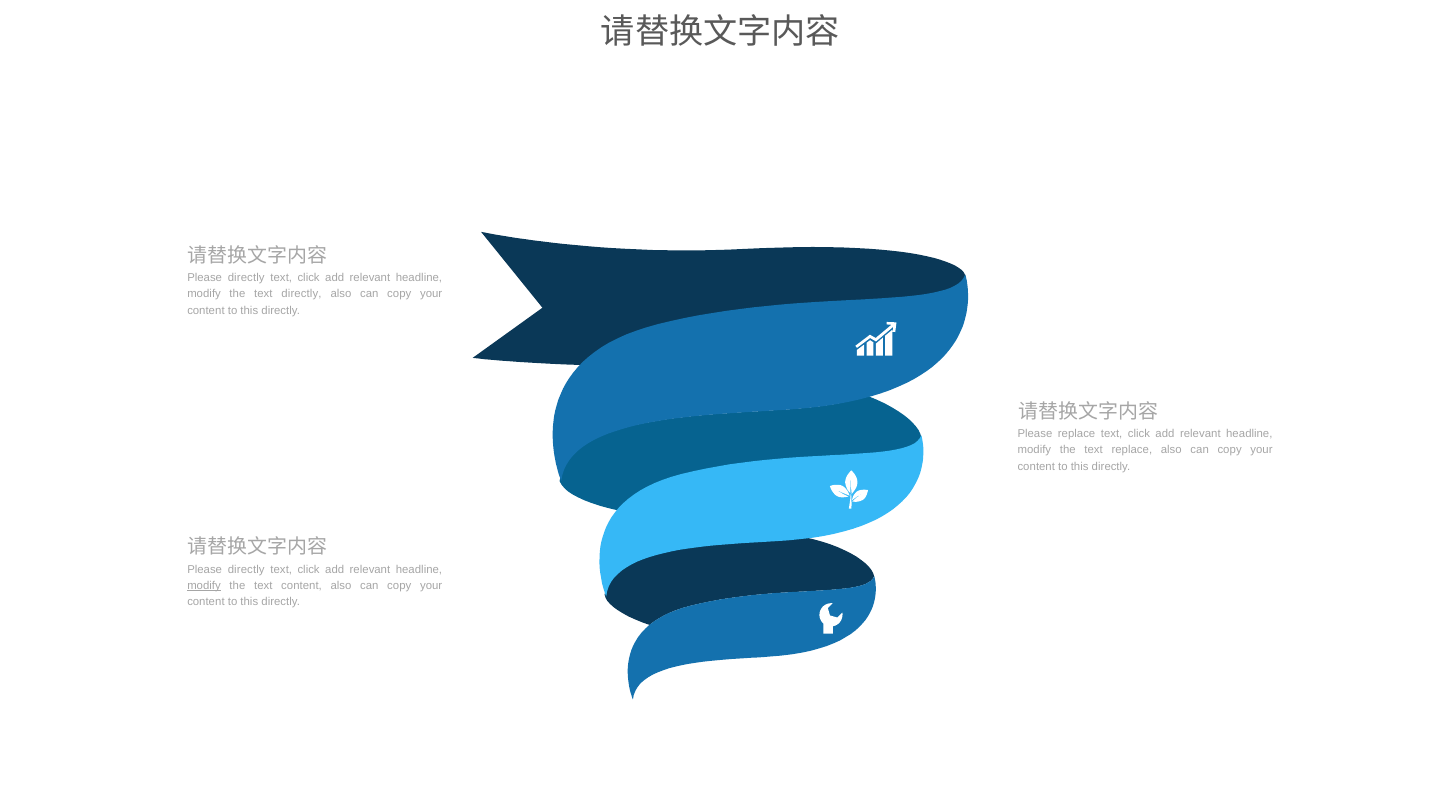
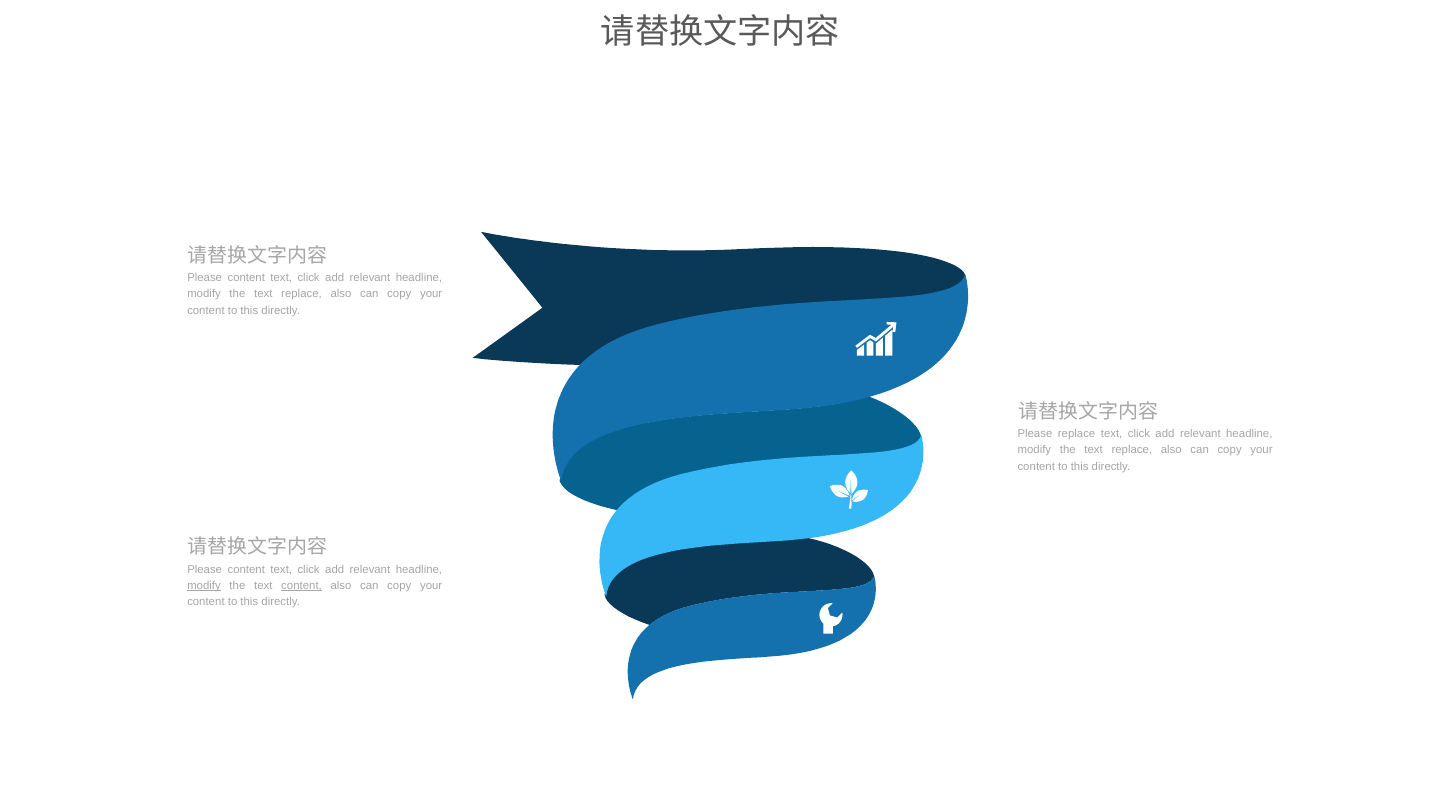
directly at (246, 278): directly -> content
directly at (302, 294): directly -> replace
directly at (246, 570): directly -> content
content at (302, 586) underline: none -> present
